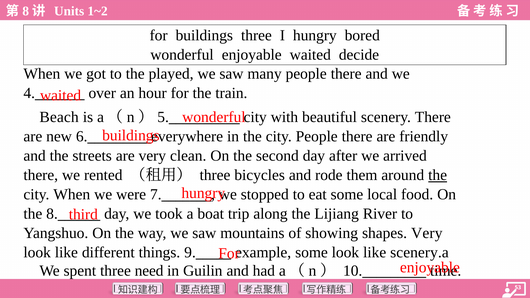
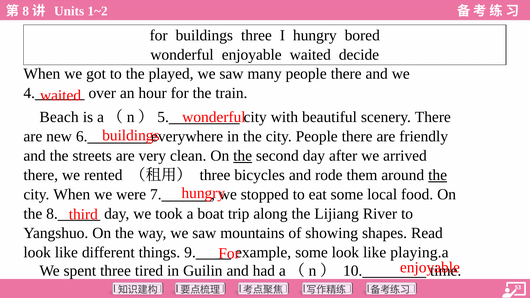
the at (243, 156) underline: none -> present
shapes Very: Very -> Read
scenery.a: scenery.a -> playing.a
need: need -> tired
